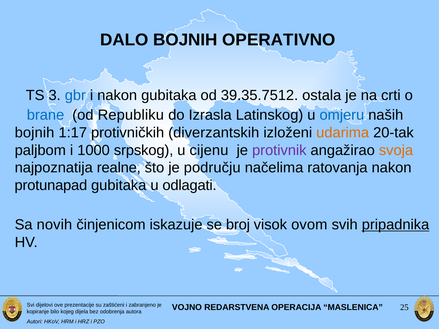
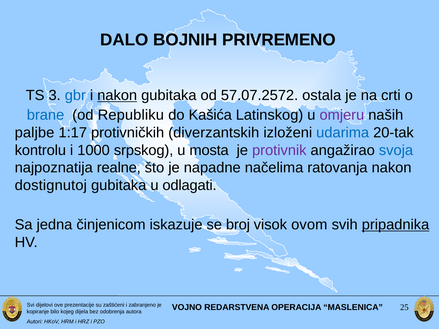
OPERATIVNO: OPERATIVNO -> PRIVREMENO
nakon at (117, 95) underline: none -> present
39.35.7512: 39.35.7512 -> 57.07.2572
Izrasla: Izrasla -> Kašića
omjeru colour: blue -> purple
bojnih at (35, 133): bojnih -> paljbe
udarima colour: orange -> blue
paljbom: paljbom -> kontrolu
cijenu: cijenu -> mosta
svoja colour: orange -> blue
području: području -> napadne
protunapad: protunapad -> dostignutoj
novih: novih -> jedna
